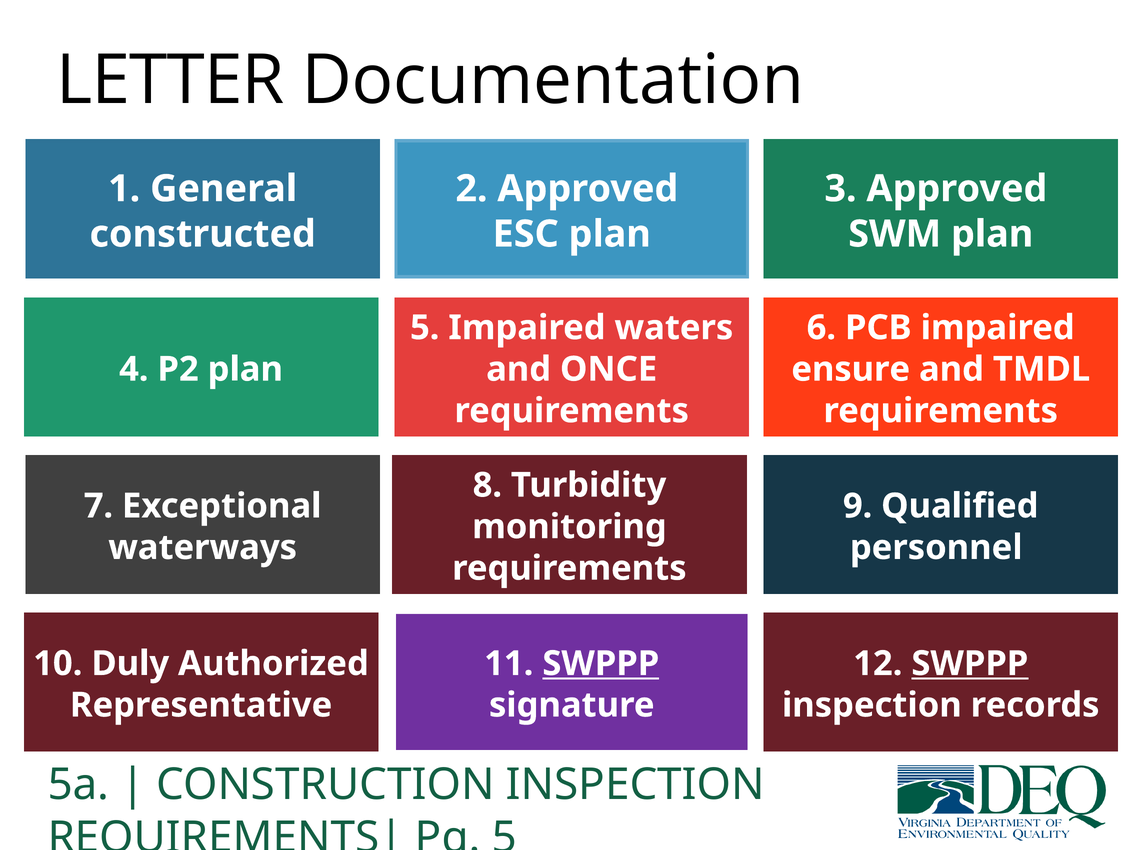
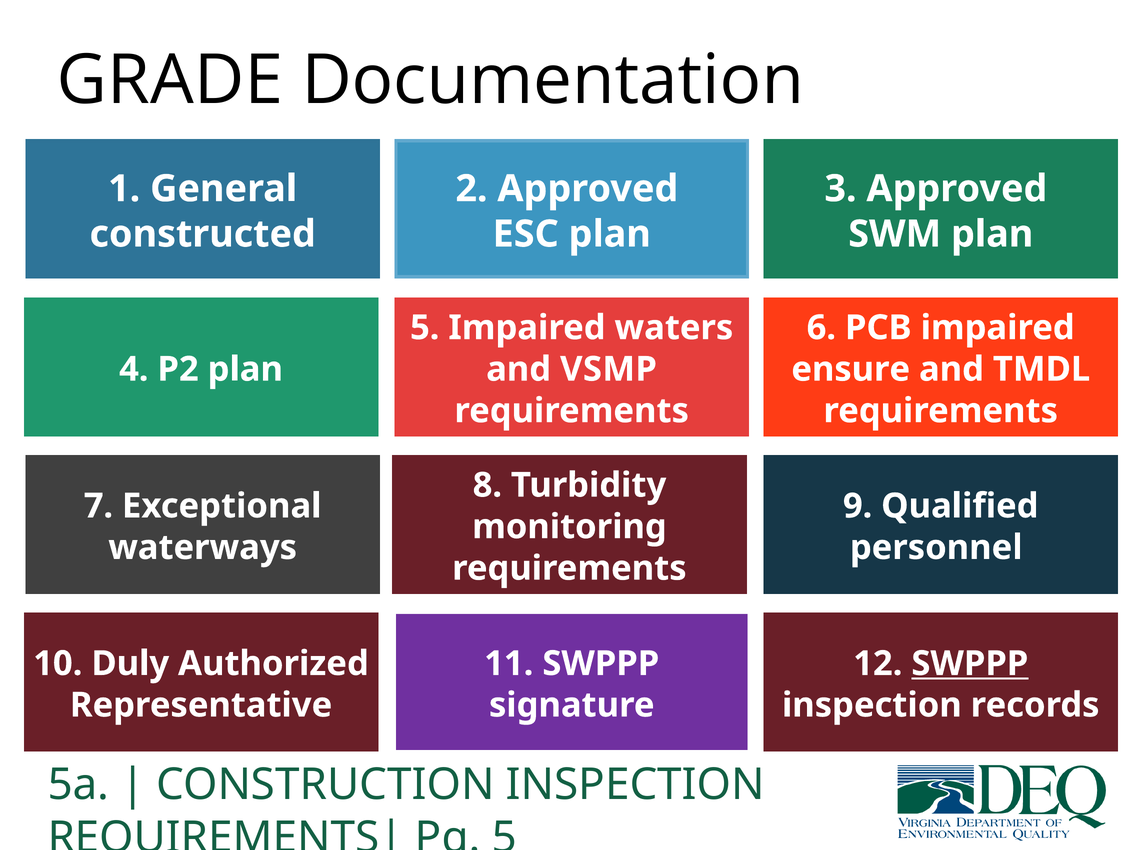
LETTER: LETTER -> GRADE
ONCE: ONCE -> VSMP
SWPPP at (601, 664) underline: present -> none
